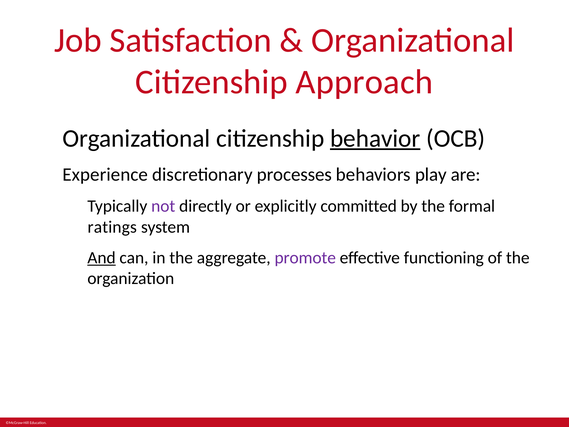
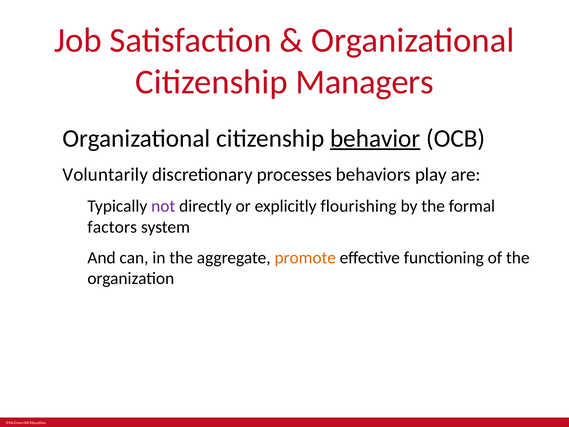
Approach: Approach -> Managers
Experience: Experience -> Voluntarily
committed: committed -> flourishing
ratings: ratings -> factors
And underline: present -> none
promote colour: purple -> orange
